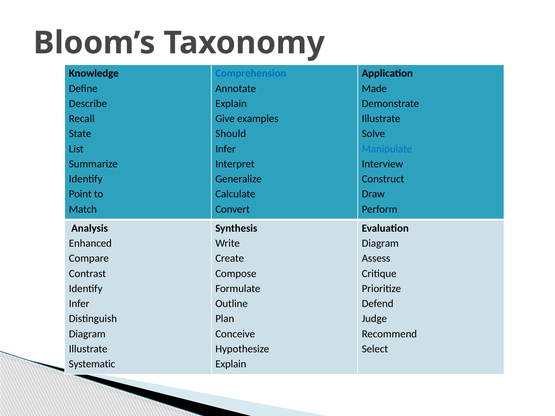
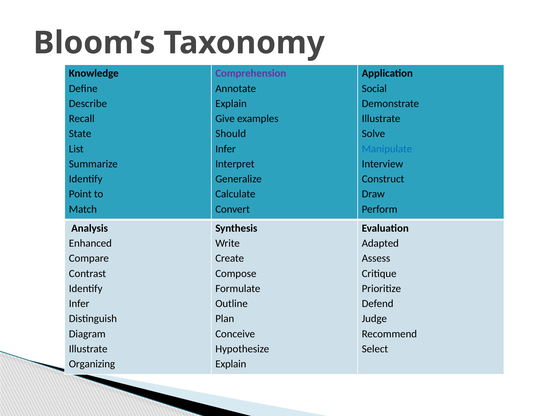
Comprehension colour: blue -> purple
Made: Made -> Social
Diagram at (380, 243): Diagram -> Adapted
Systematic: Systematic -> Organizing
